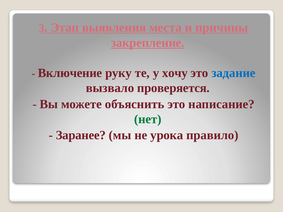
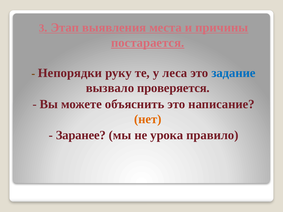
закрепление: закрепление -> постарается
Включение: Включение -> Непорядки
хочу: хочу -> леса
нет colour: green -> orange
